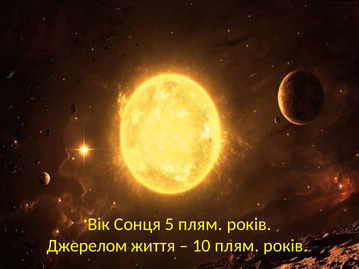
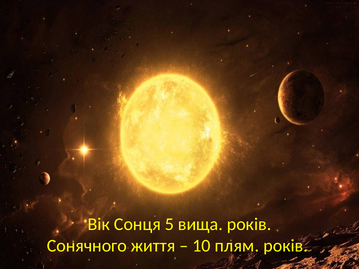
5 плям: плям -> вища
Джерелом: Джерелом -> Сонячного
